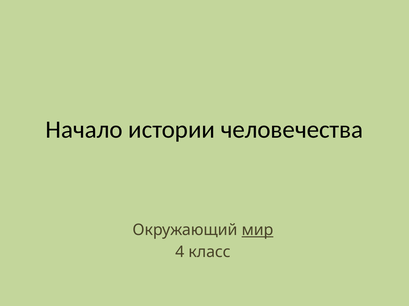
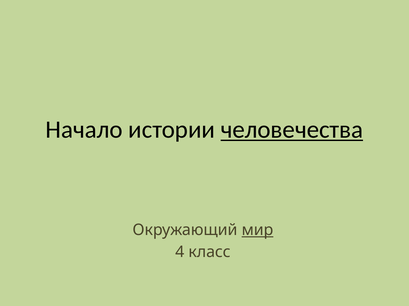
человечества underline: none -> present
